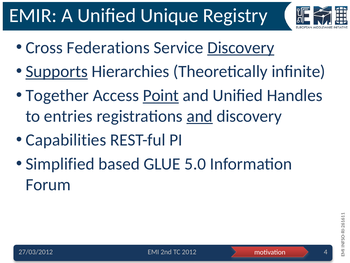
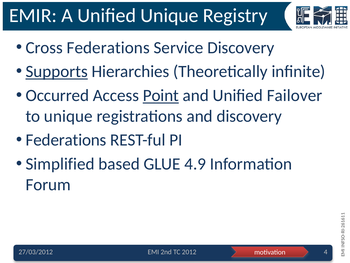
Discovery at (241, 47) underline: present -> none
Together: Together -> Occurred
Handles: Handles -> Failover
to entries: entries -> unique
and at (200, 116) underline: present -> none
Capabilities at (66, 140): Capabilities -> Federations
5.0: 5.0 -> 4.9
